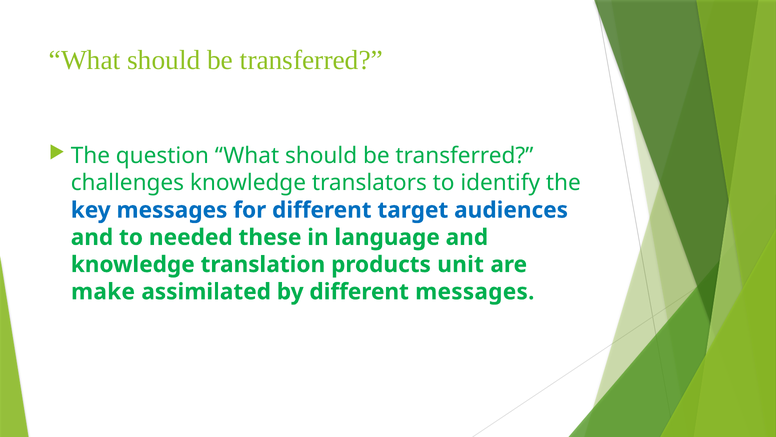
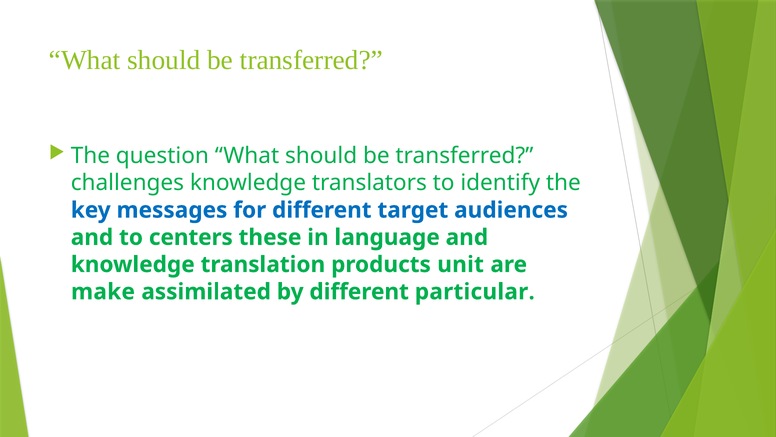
needed: needed -> centers
different messages: messages -> particular
